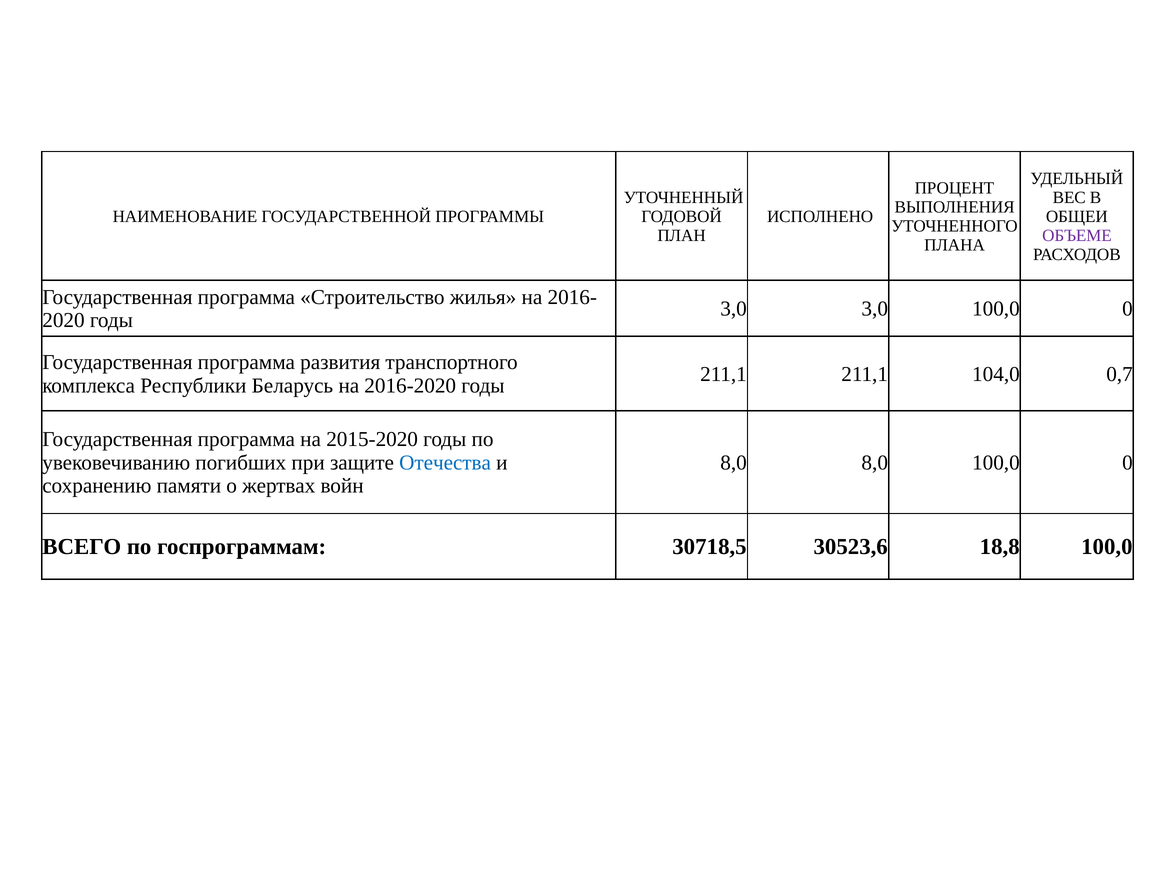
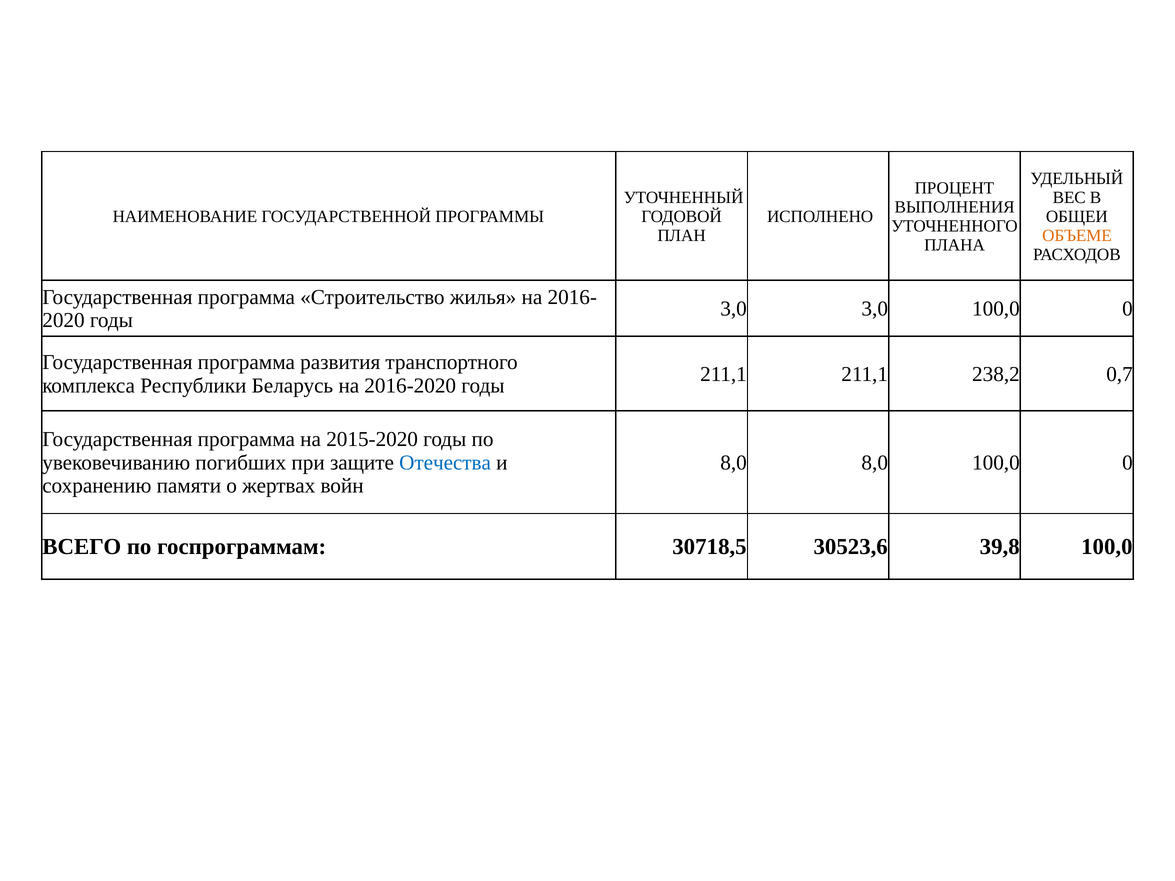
ОБЪЕМЕ colour: purple -> orange
104,0: 104,0 -> 238,2
18,8: 18,8 -> 39,8
